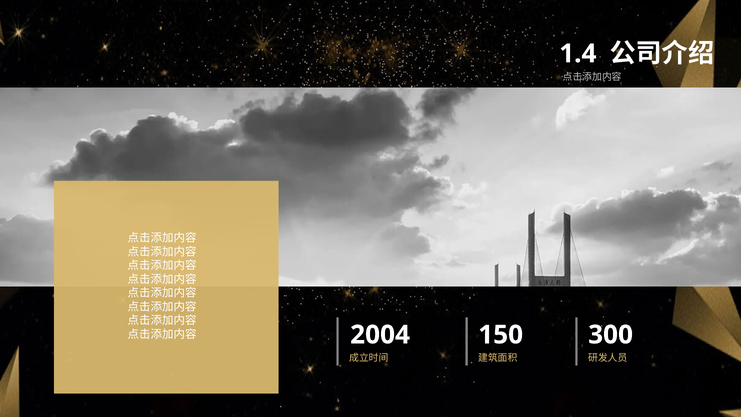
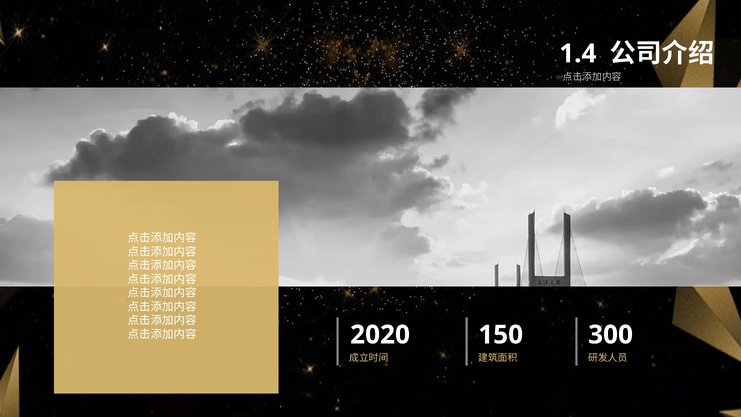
2004: 2004 -> 2020
